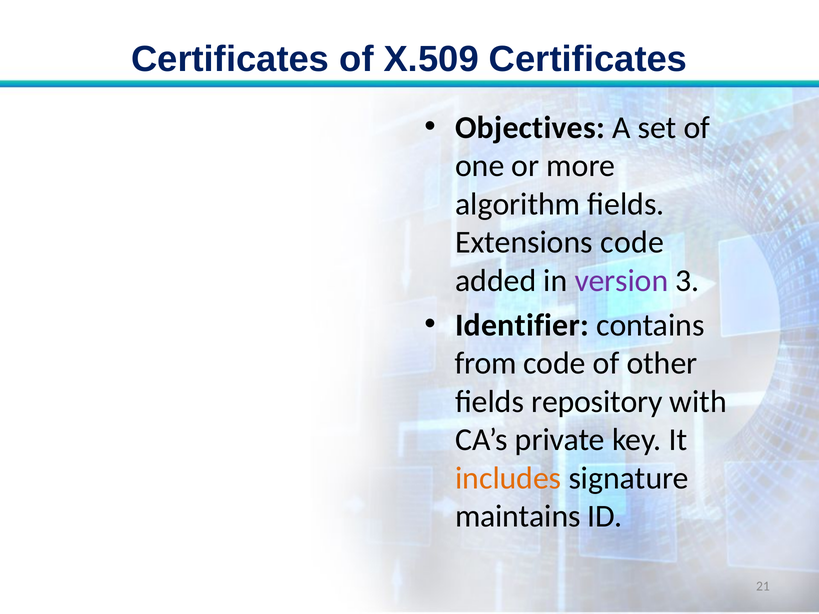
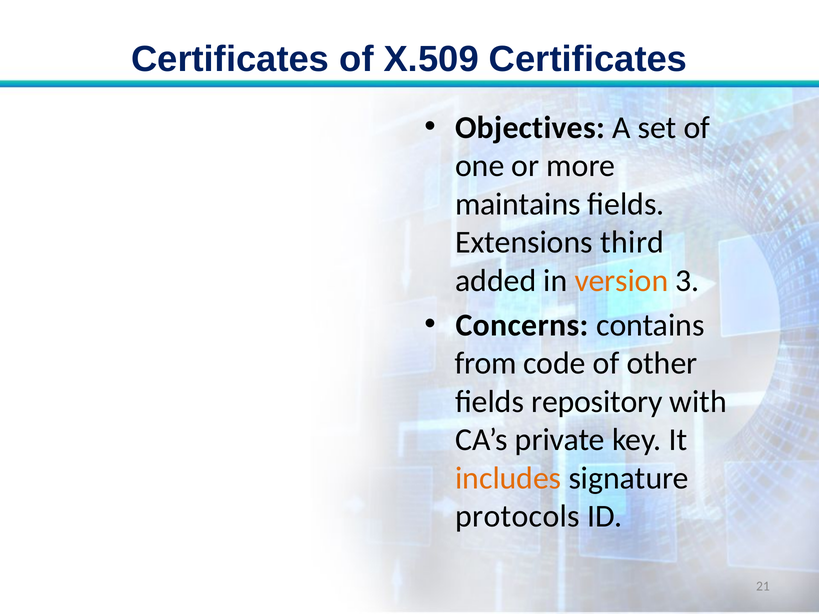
algorithm: algorithm -> maintains
Extensions code: code -> third
version colour: purple -> orange
Identifier: Identifier -> Concerns
maintains: maintains -> protocols
